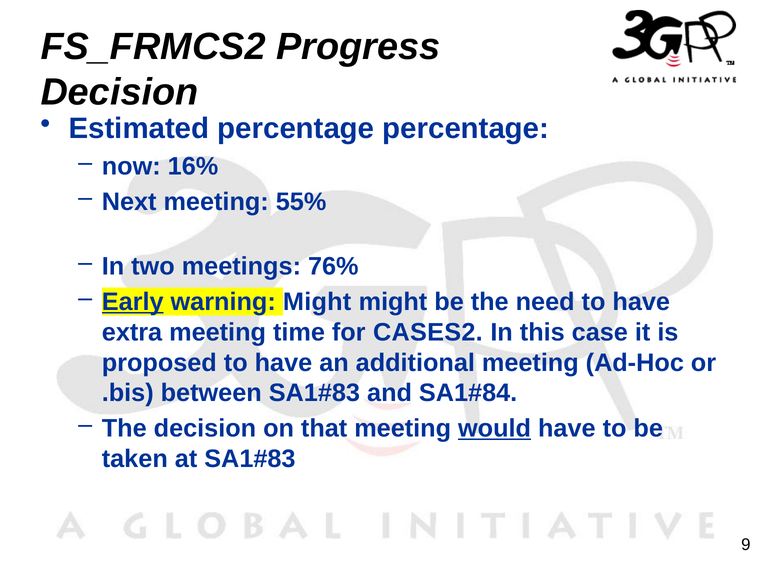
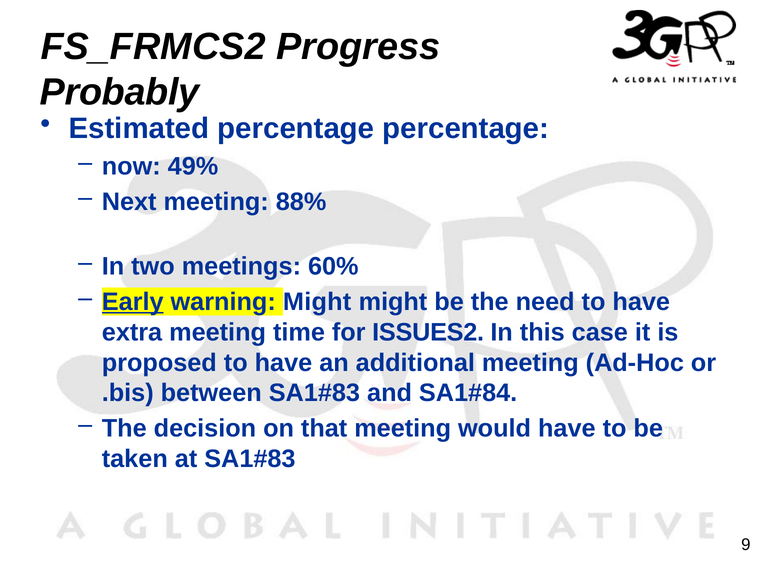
Decision at (119, 92): Decision -> Probably
16%: 16% -> 49%
55%: 55% -> 88%
76%: 76% -> 60%
CASES2: CASES2 -> ISSUES2
would underline: present -> none
